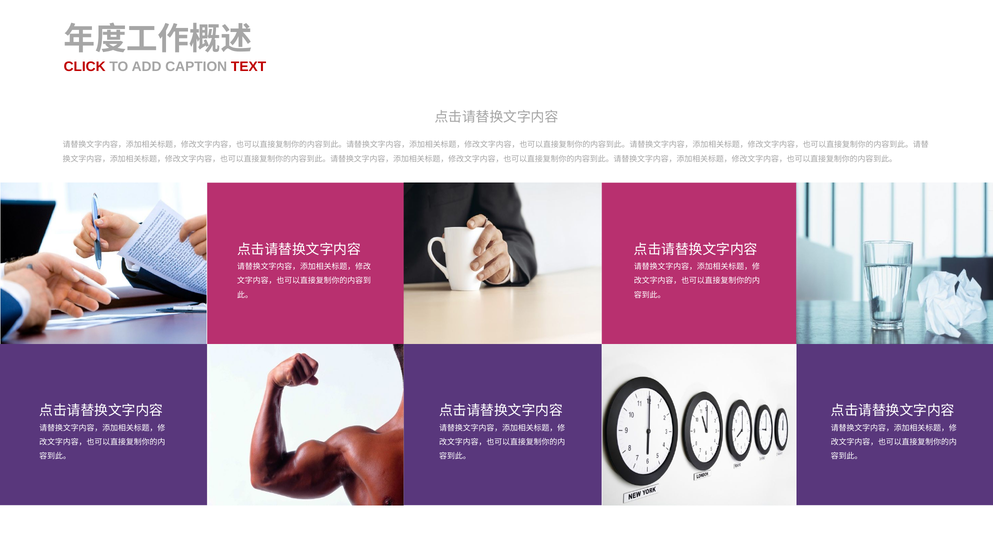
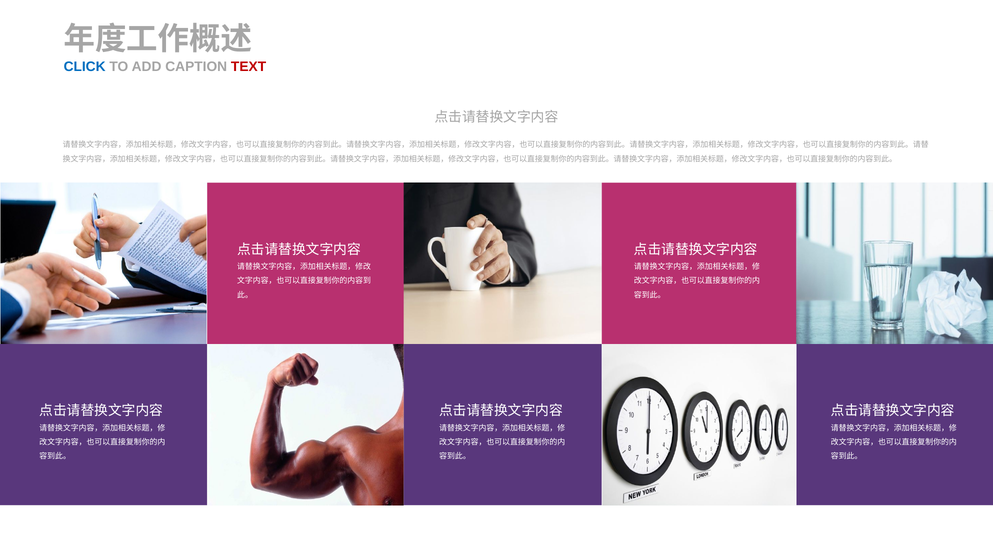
CLICK colour: red -> blue
